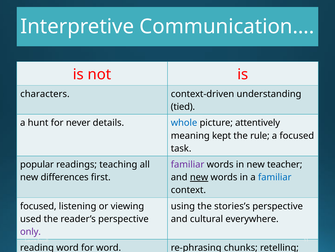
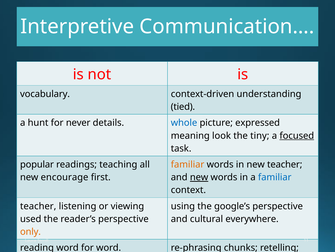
characters: characters -> vocabulary
attentively: attentively -> expressed
kept: kept -> look
rule: rule -> tiny
focused at (297, 135) underline: none -> present
familiar at (188, 164) colour: purple -> orange
differences: differences -> encourage
focused at (38, 206): focused -> teacher
stories’s: stories’s -> google’s
only colour: purple -> orange
